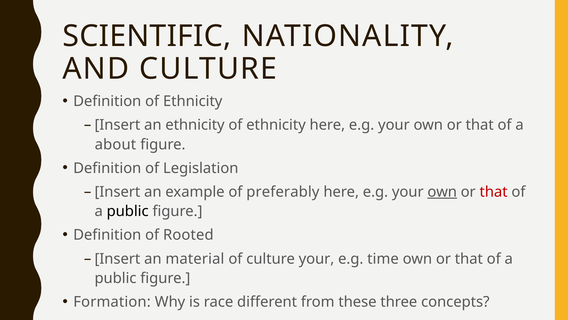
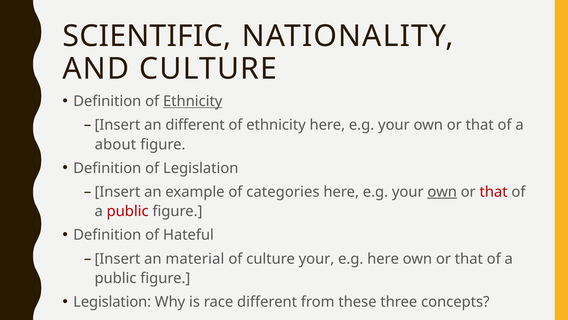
Ethnicity at (193, 101) underline: none -> present
an ethnicity: ethnicity -> different
preferably: preferably -> categories
public at (128, 211) colour: black -> red
Rooted: Rooted -> Hateful
e.g time: time -> here
Formation at (112, 302): Formation -> Legislation
